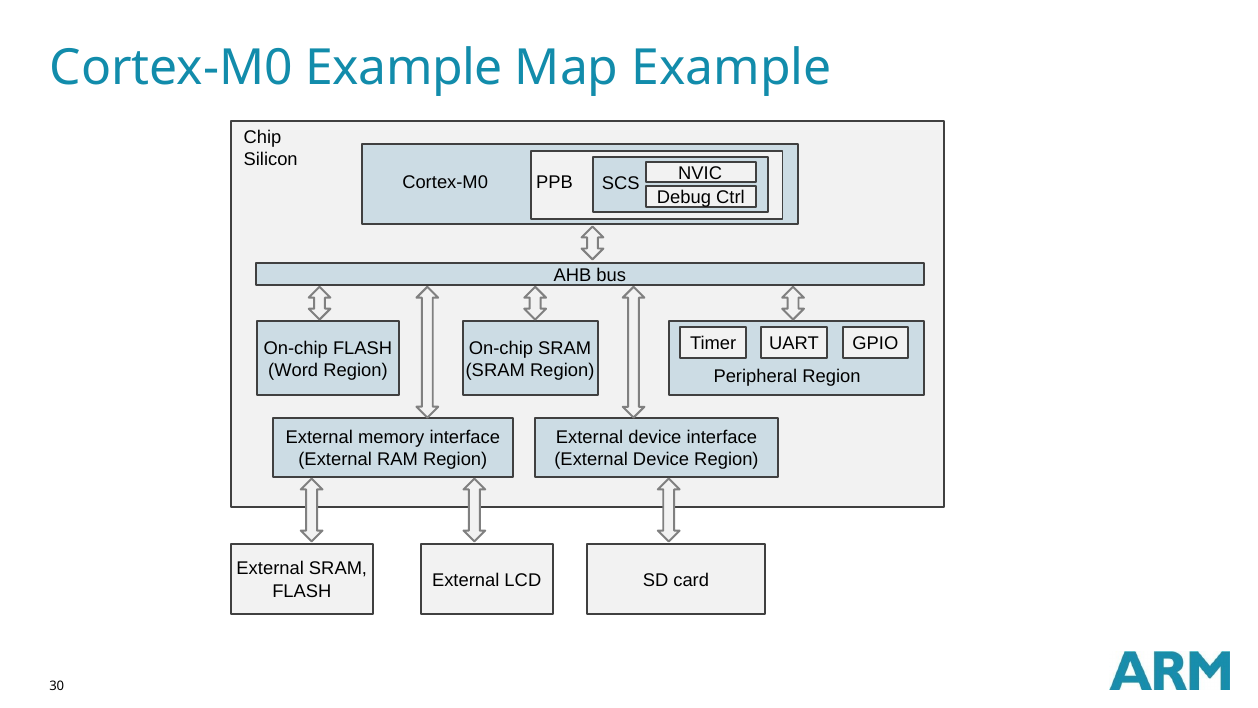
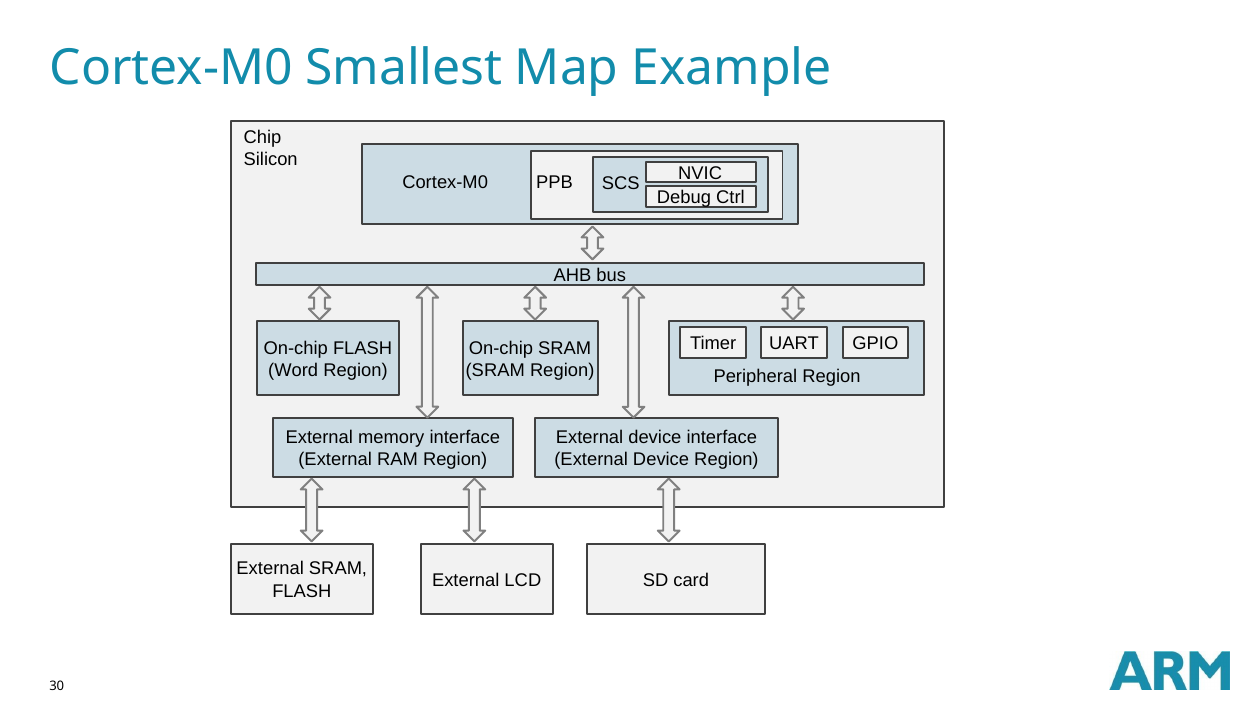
Cortex-M0 Example: Example -> Smallest
